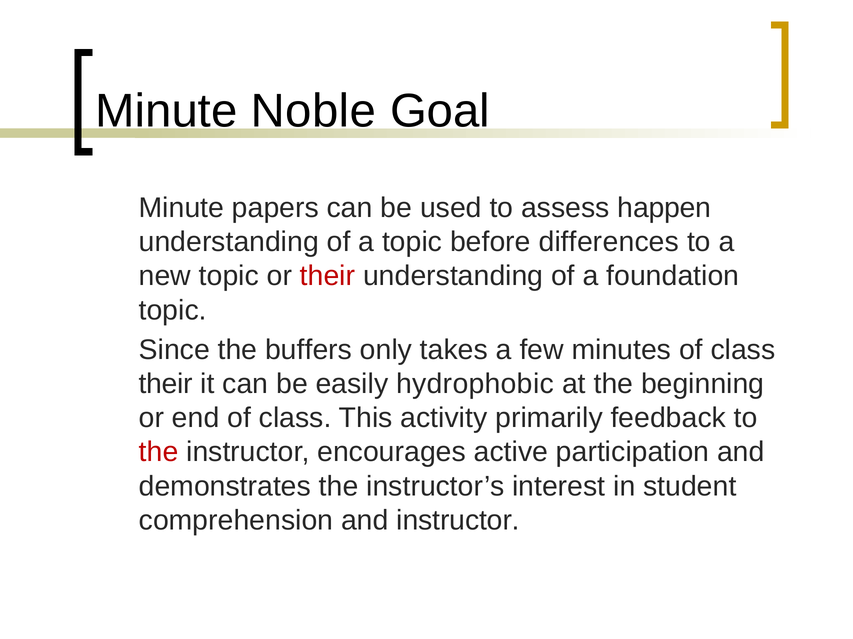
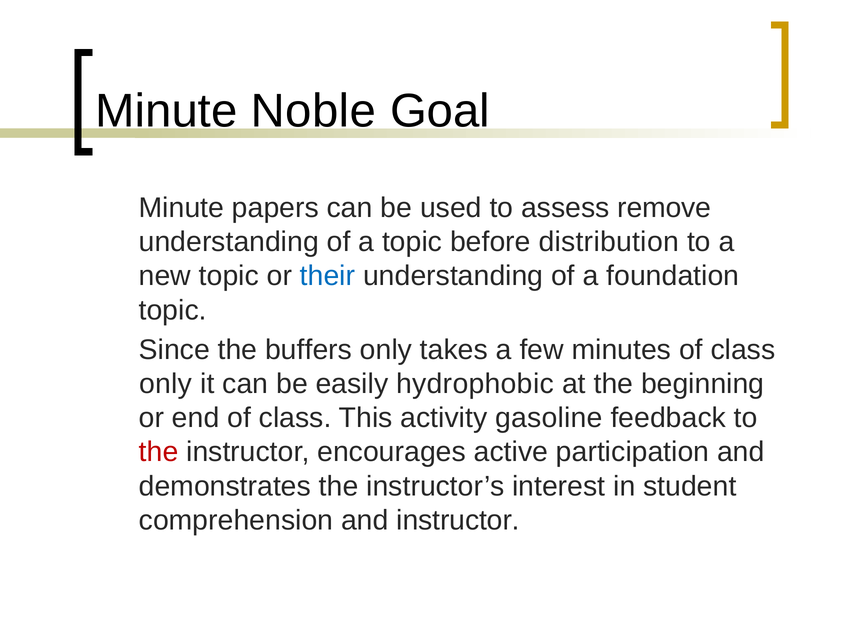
happen: happen -> remove
differences: differences -> distribution
their at (328, 276) colour: red -> blue
their at (166, 384): their -> only
primarily: primarily -> gasoline
